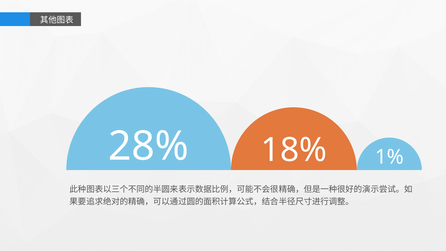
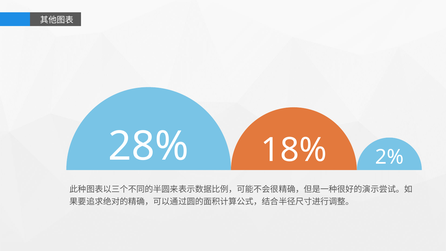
1%: 1% -> 2%
